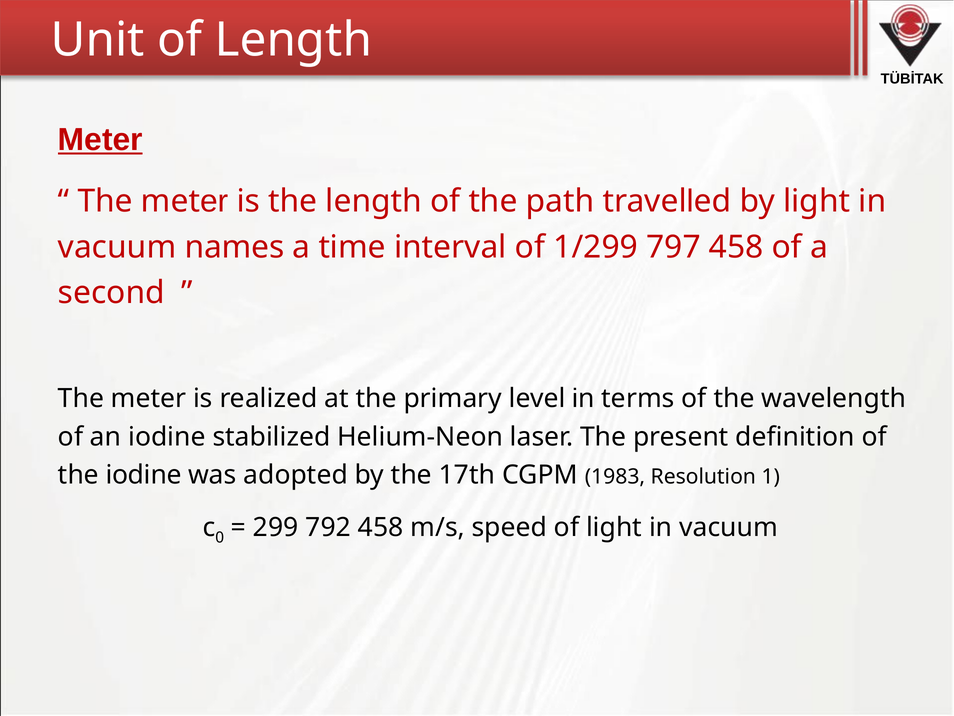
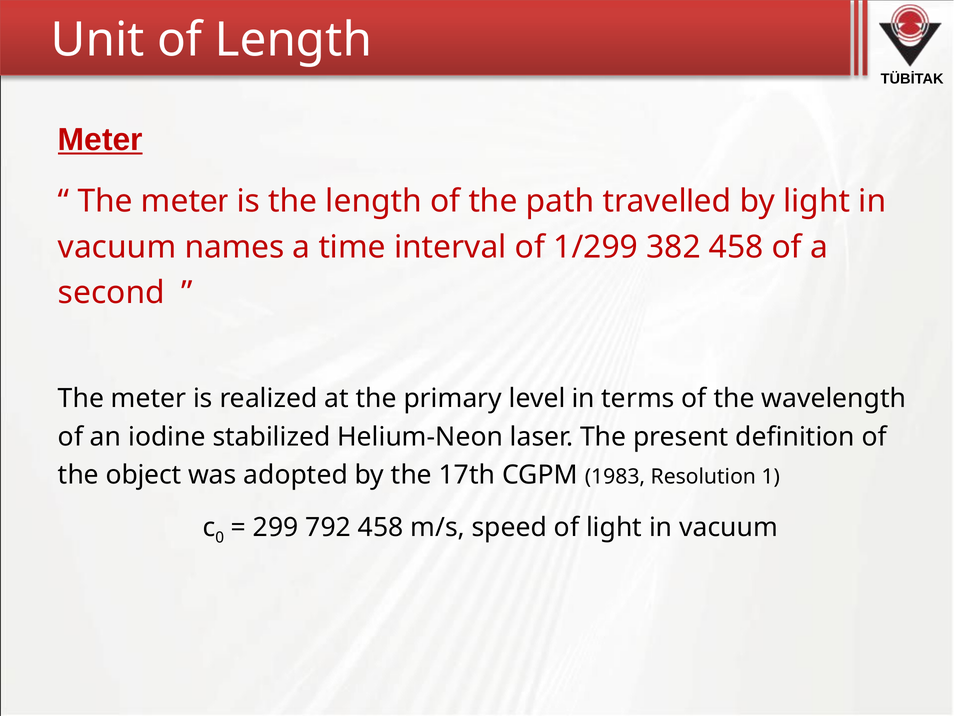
797: 797 -> 382
the iodine: iodine -> object
